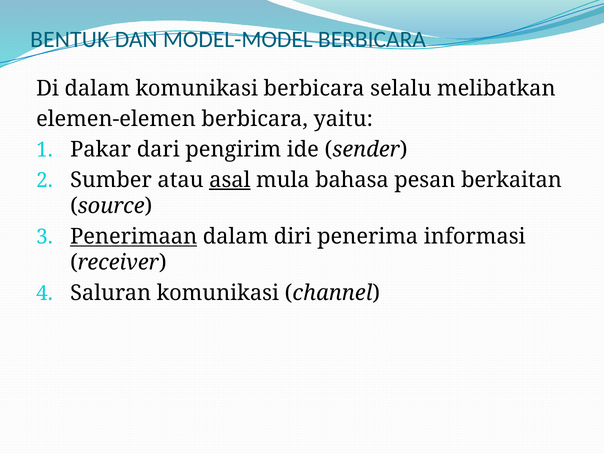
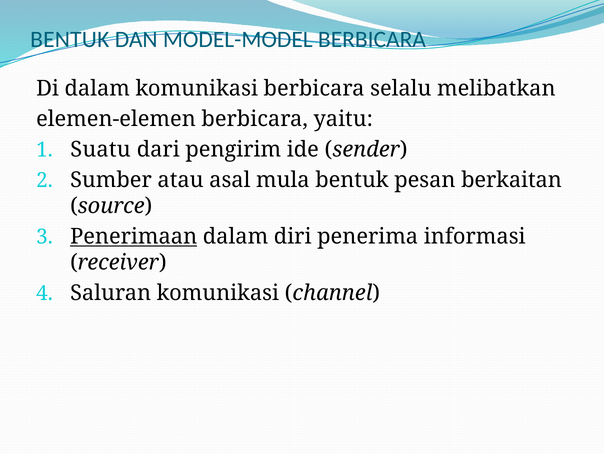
Pakar: Pakar -> Suatu
asal underline: present -> none
mula bahasa: bahasa -> bentuk
